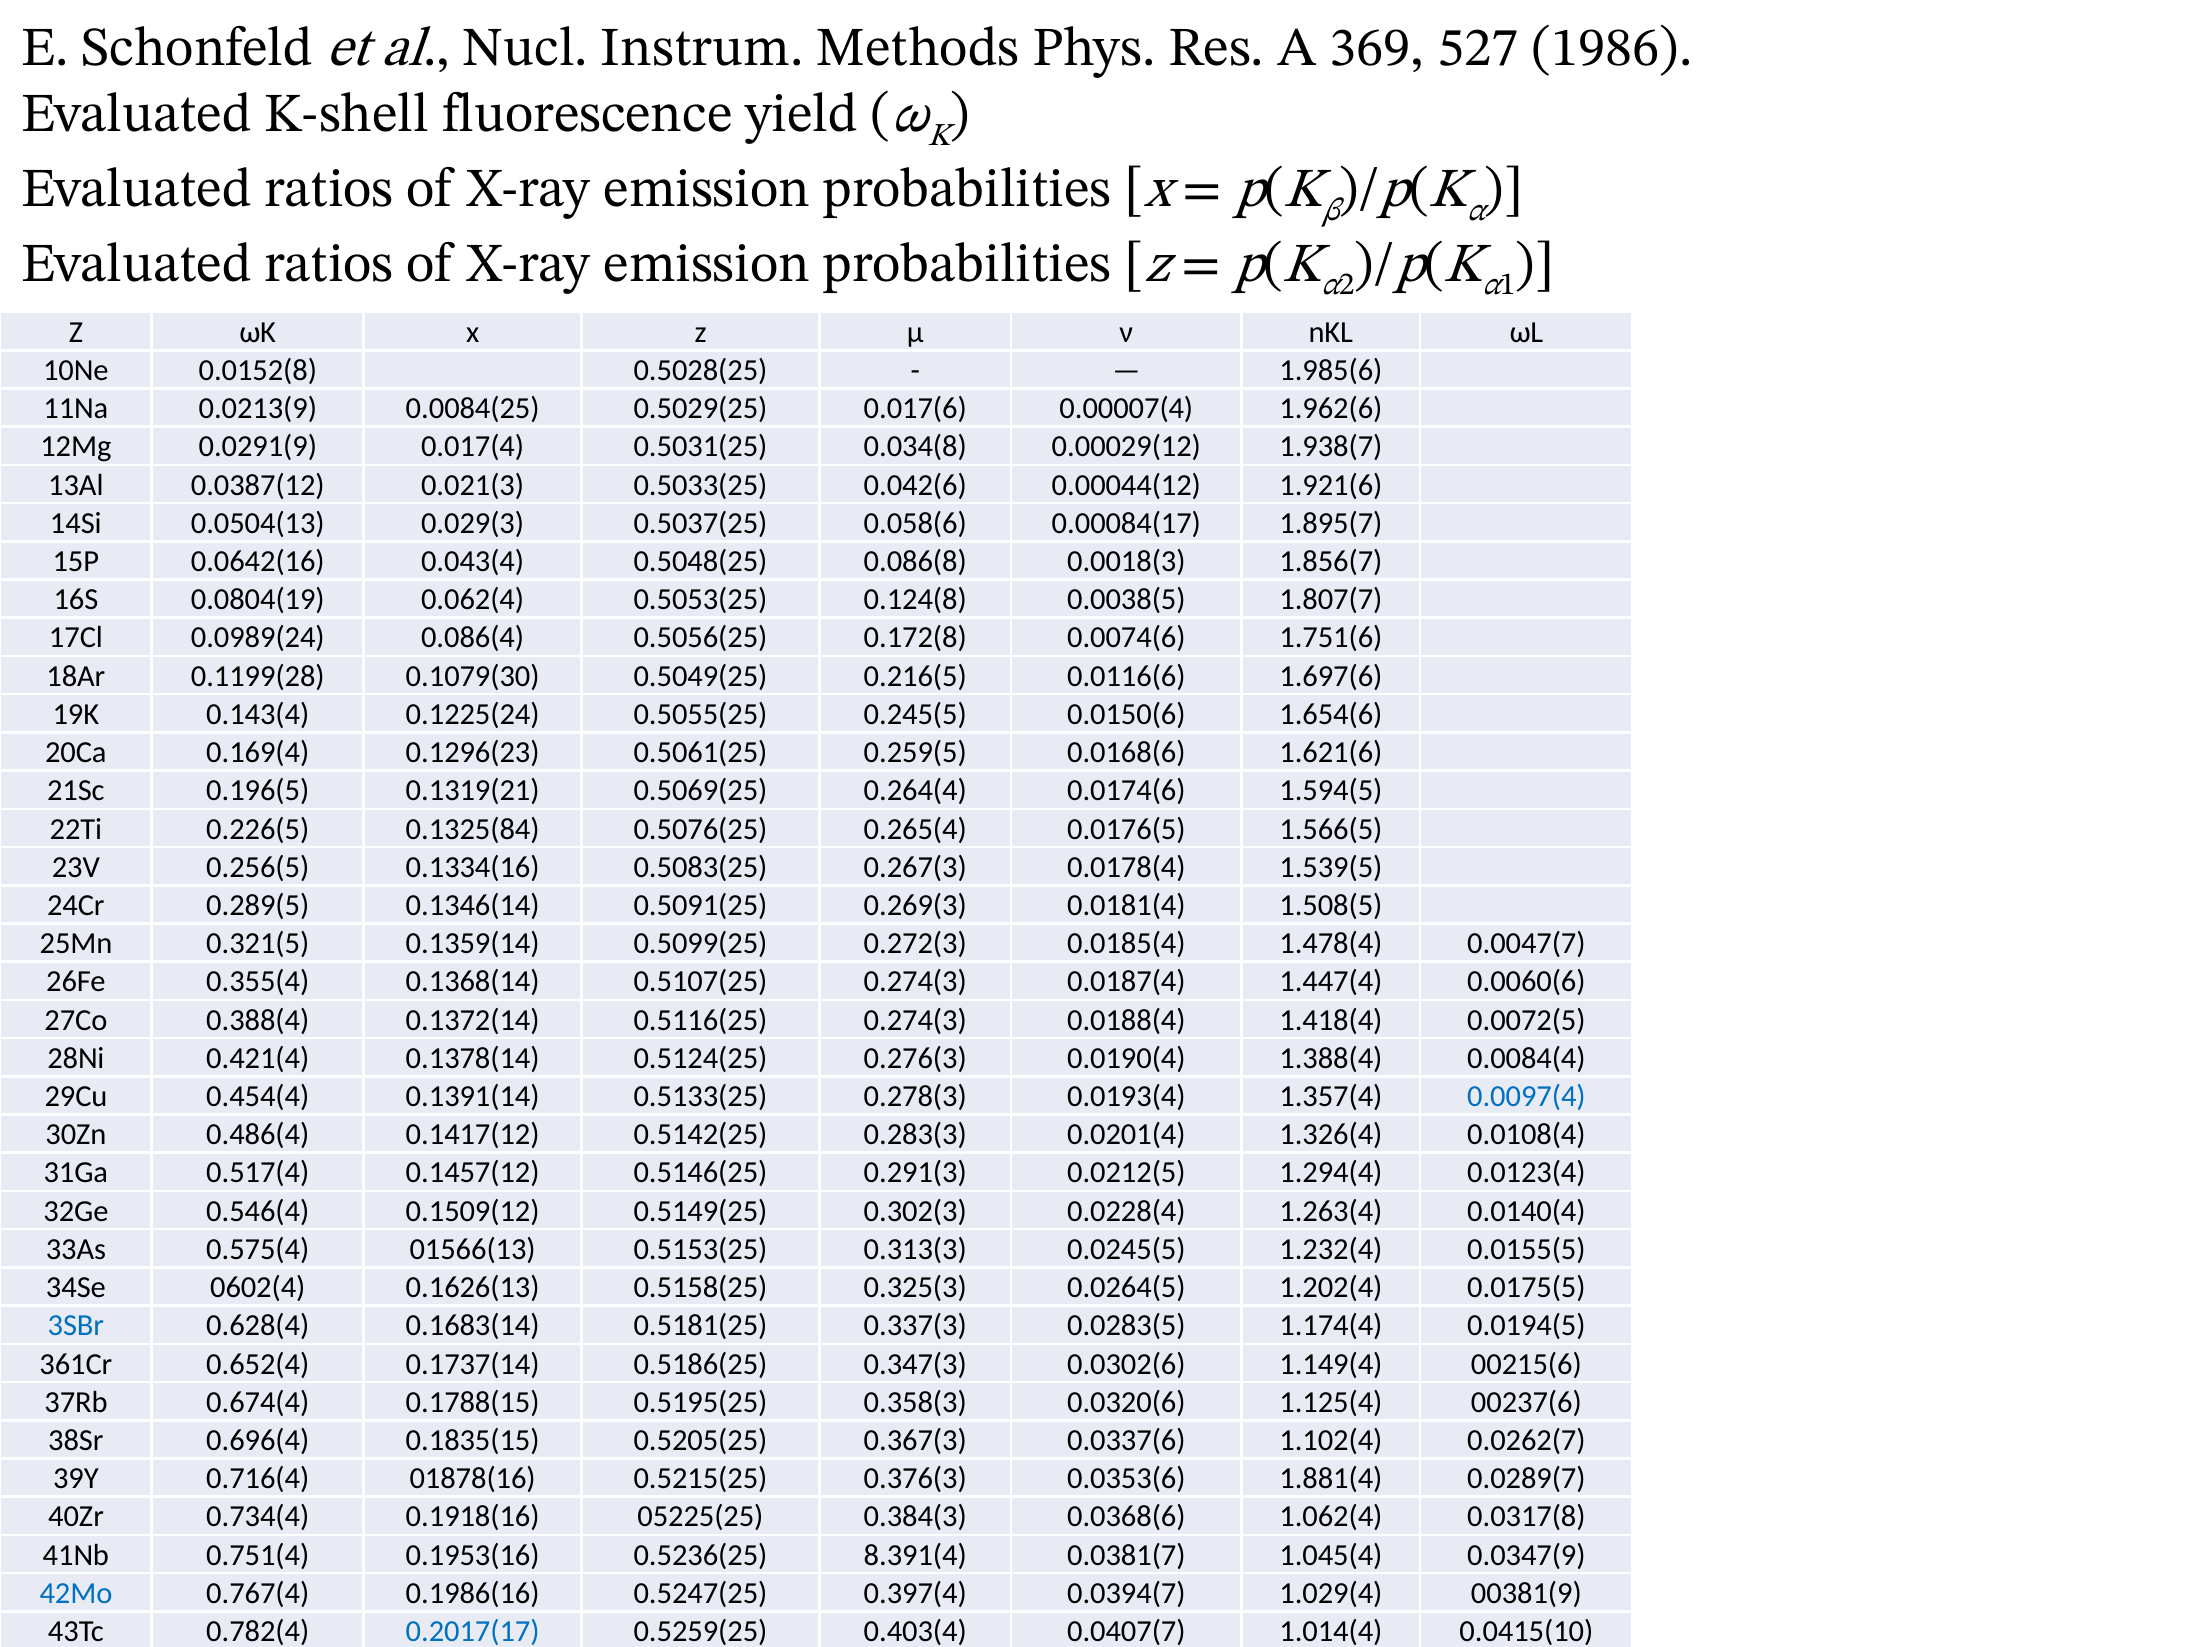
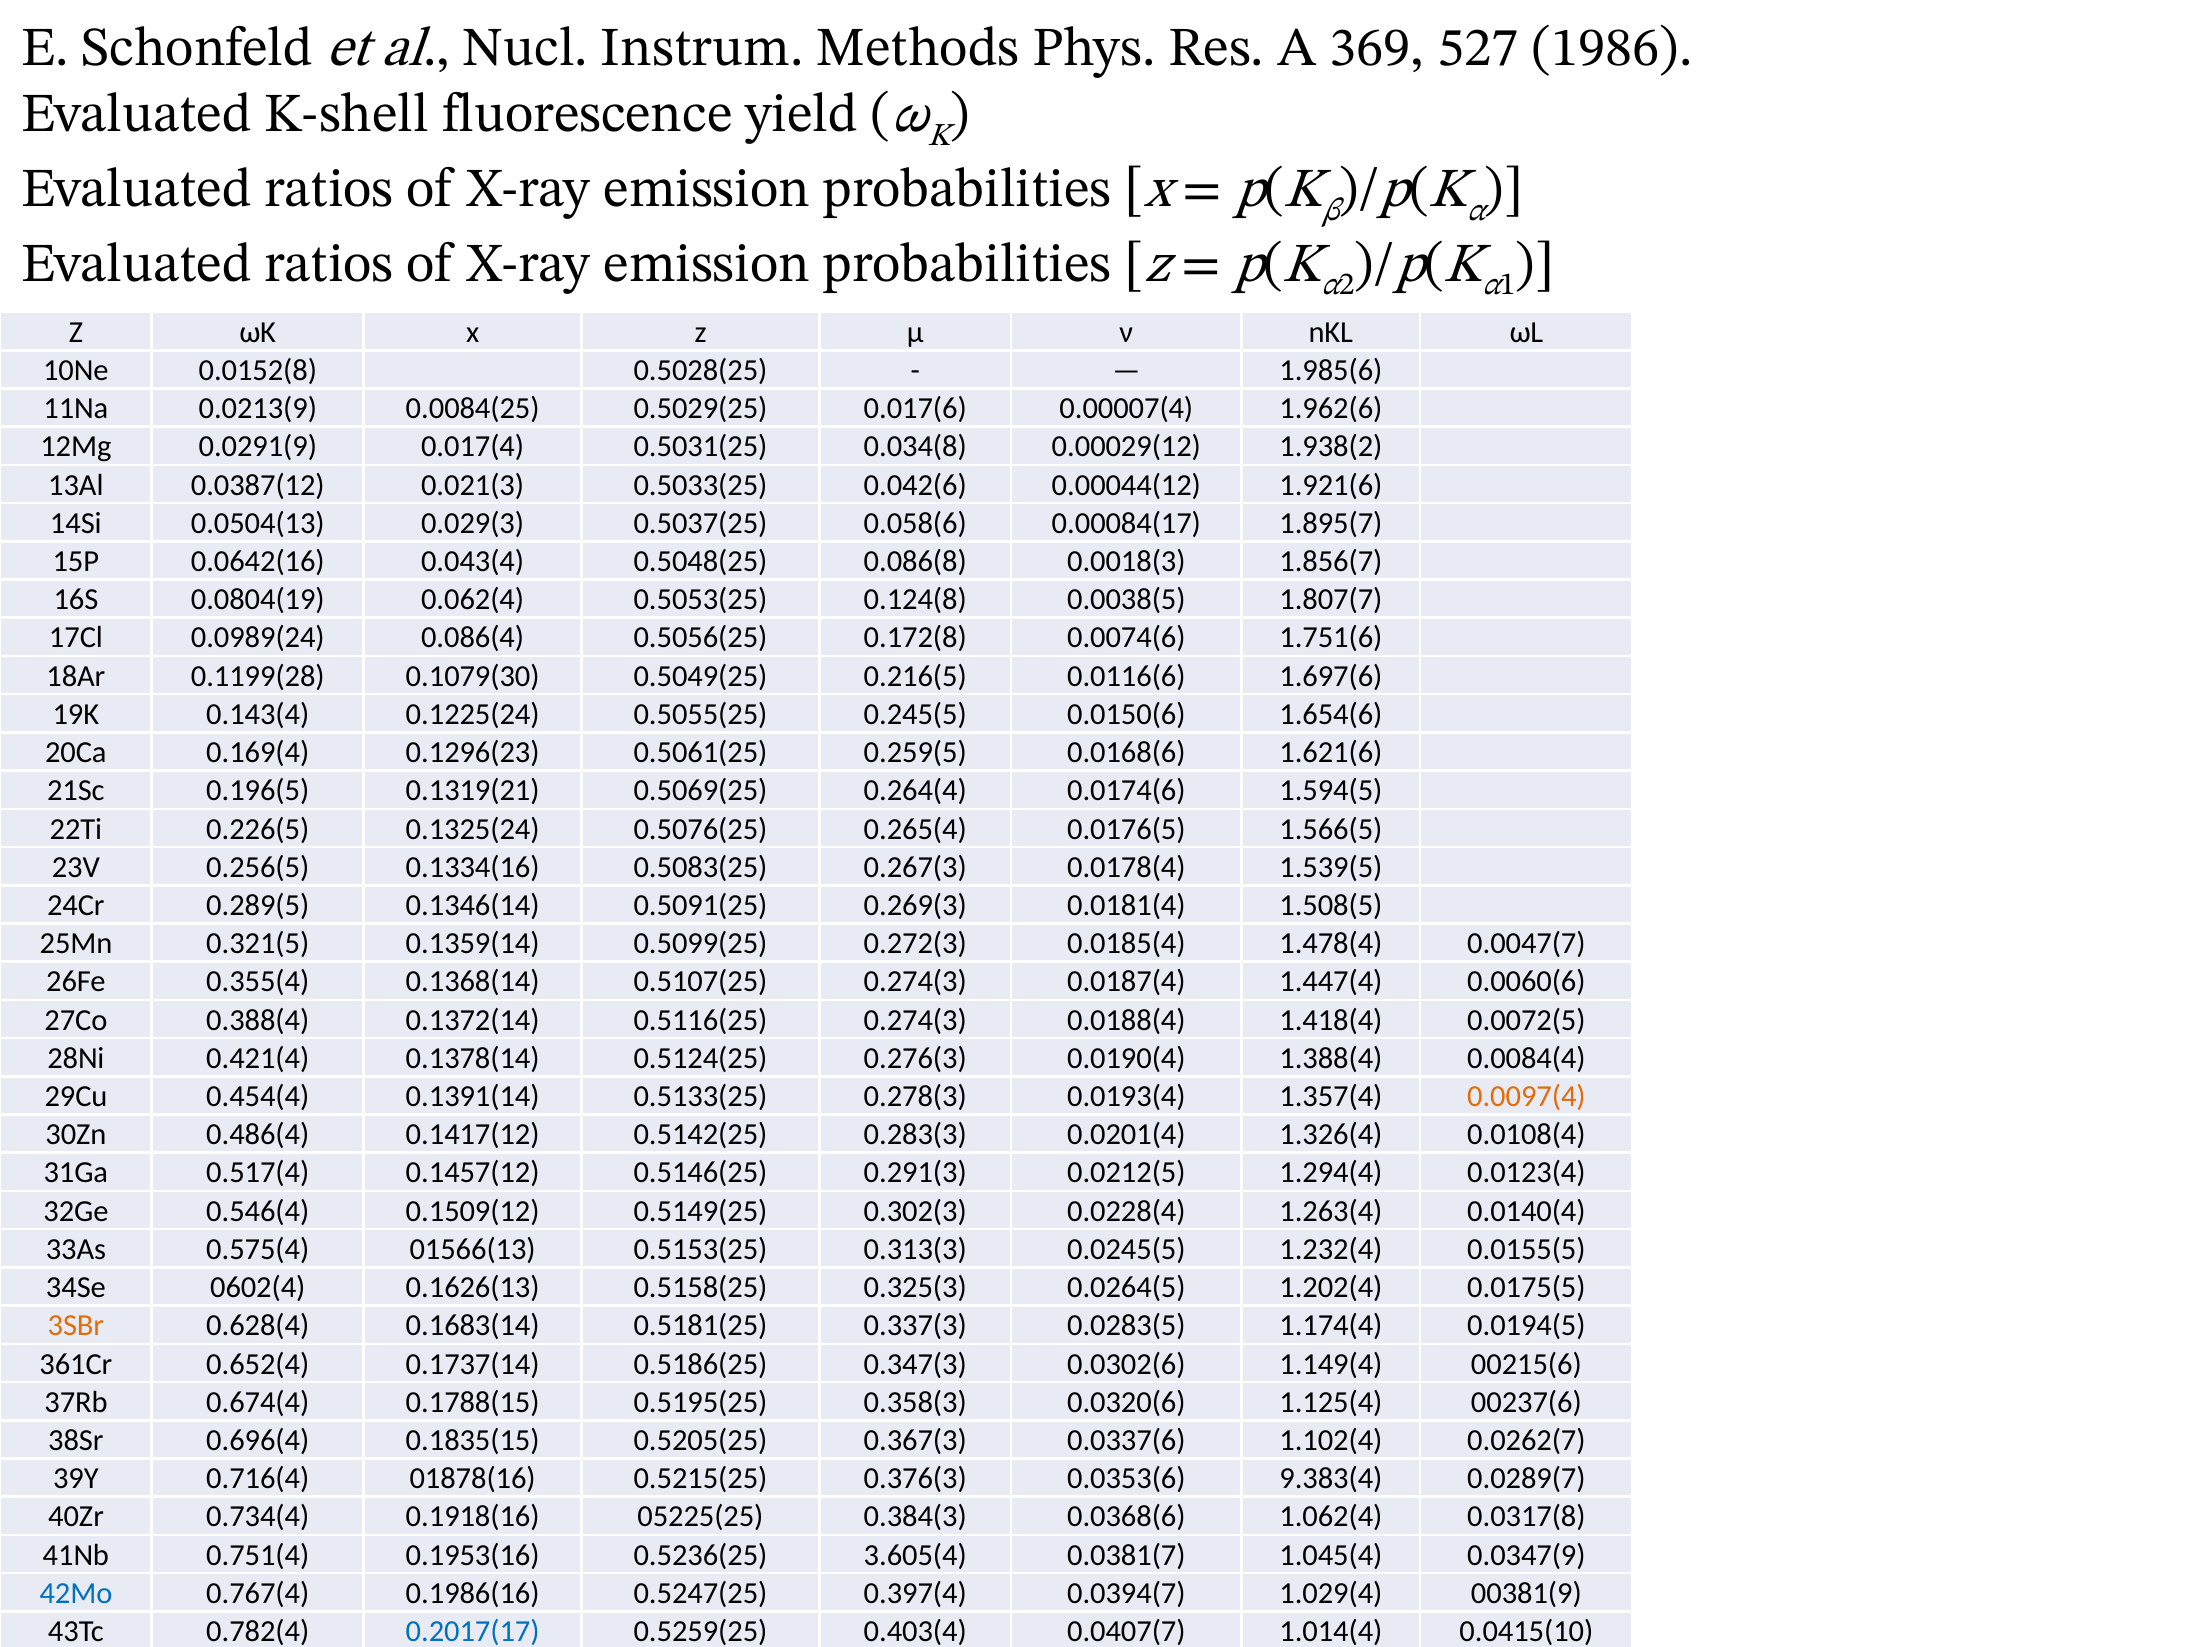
1.938(7: 1.938(7 -> 1.938(2
0.1325(84: 0.1325(84 -> 0.1325(24
0.0097(4 colour: blue -> orange
3SBr colour: blue -> orange
1.881(4: 1.881(4 -> 9.383(4
8.391(4: 8.391(4 -> 3.605(4
